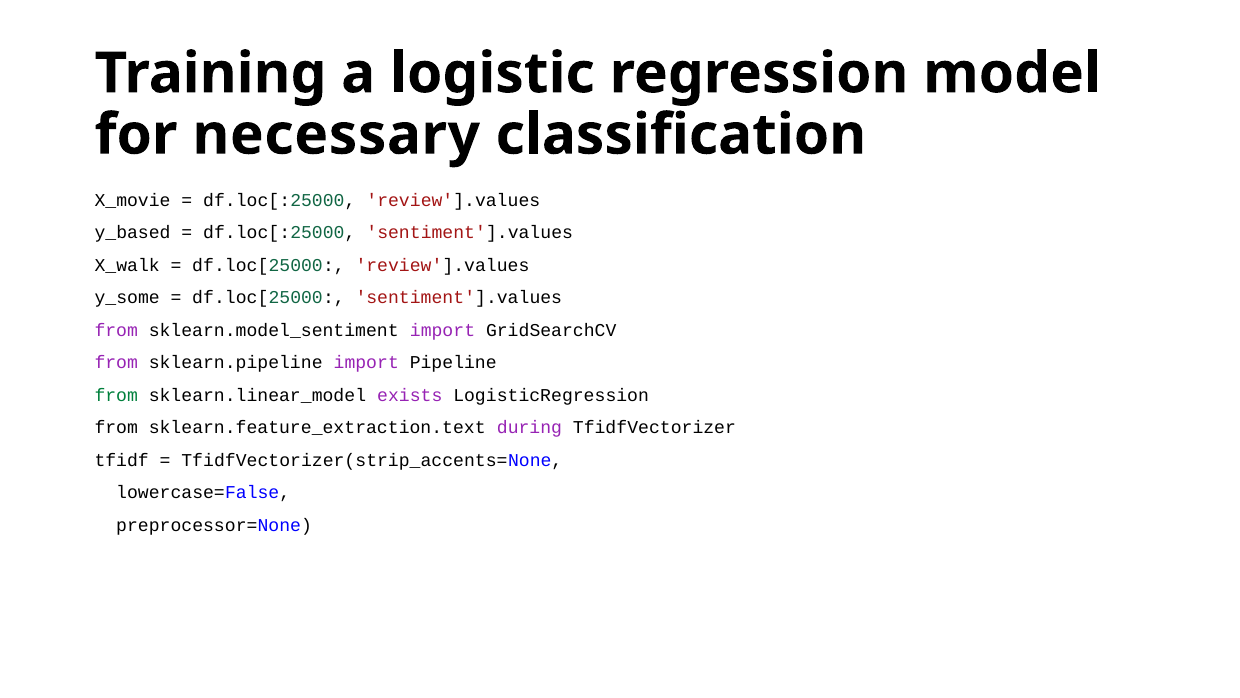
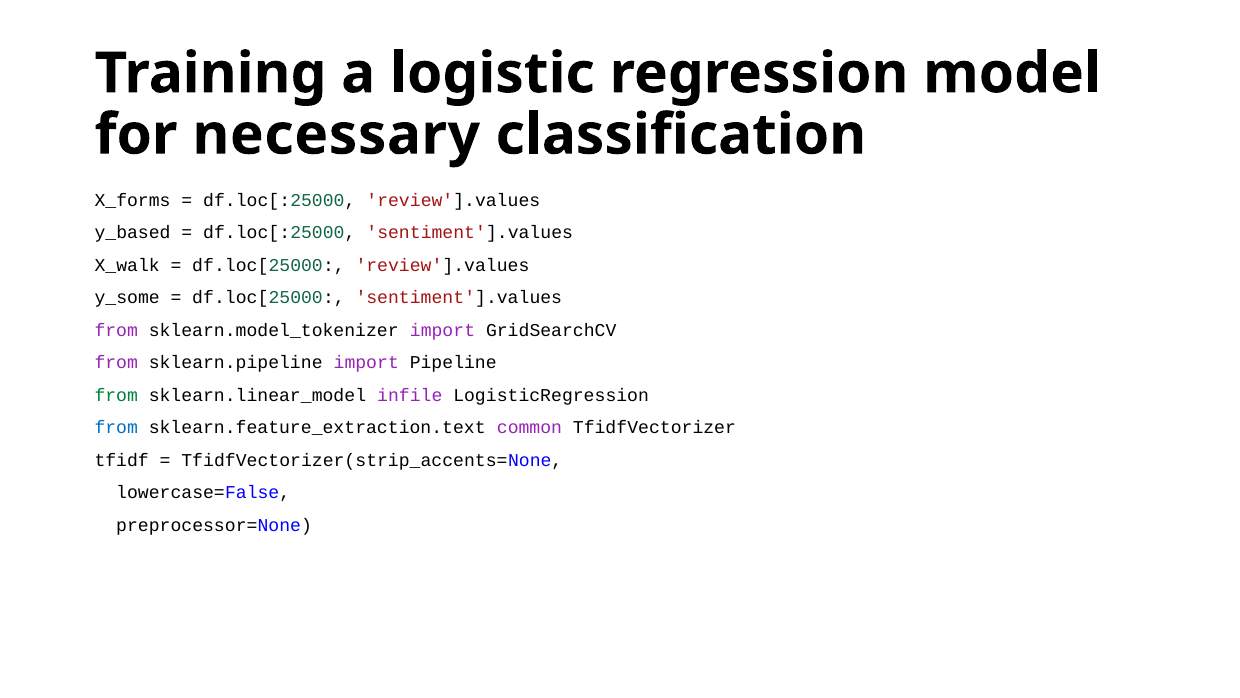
X_movie: X_movie -> X_forms
sklearn.model_sentiment: sklearn.model_sentiment -> sklearn.model_tokenizer
exists: exists -> infile
from at (116, 428) colour: black -> blue
during: during -> common
